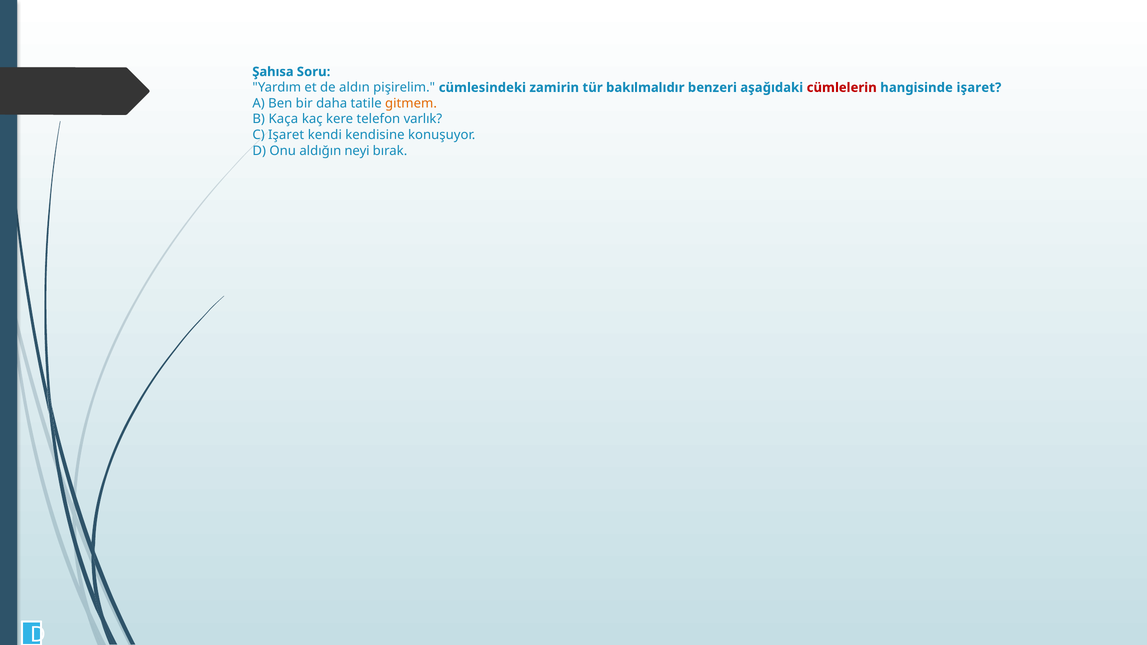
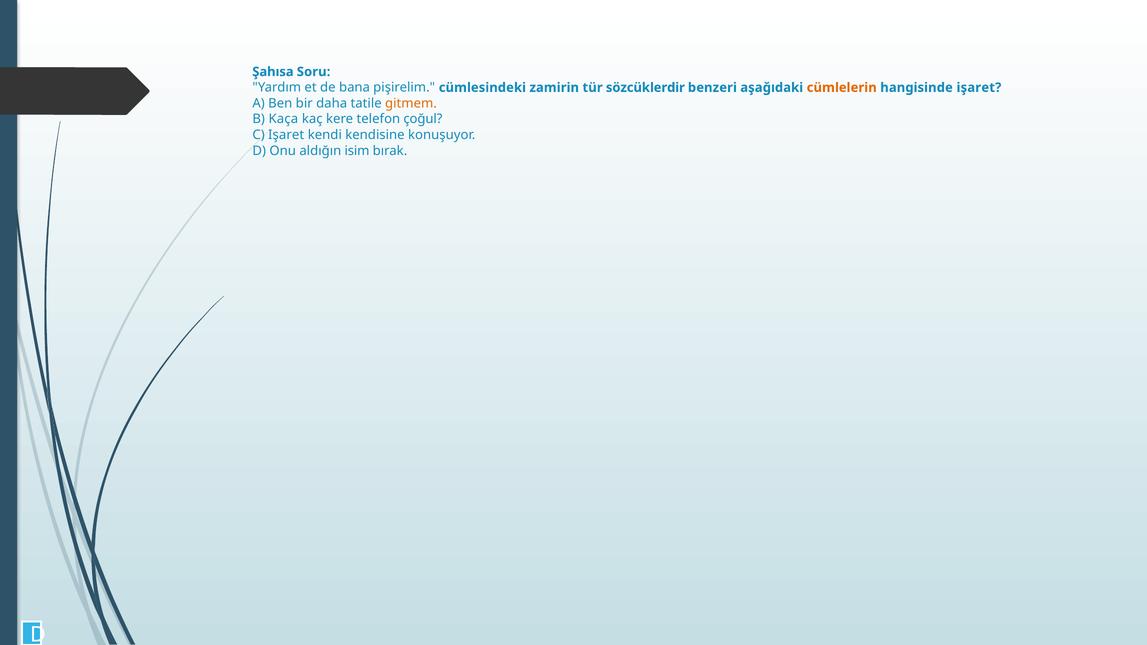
aldın: aldın -> bana
bakılmalıdır: bakılmalıdır -> sözcüklerdir
cümlelerin colour: red -> orange
varlık: varlık -> çoğul
neyi: neyi -> isim
